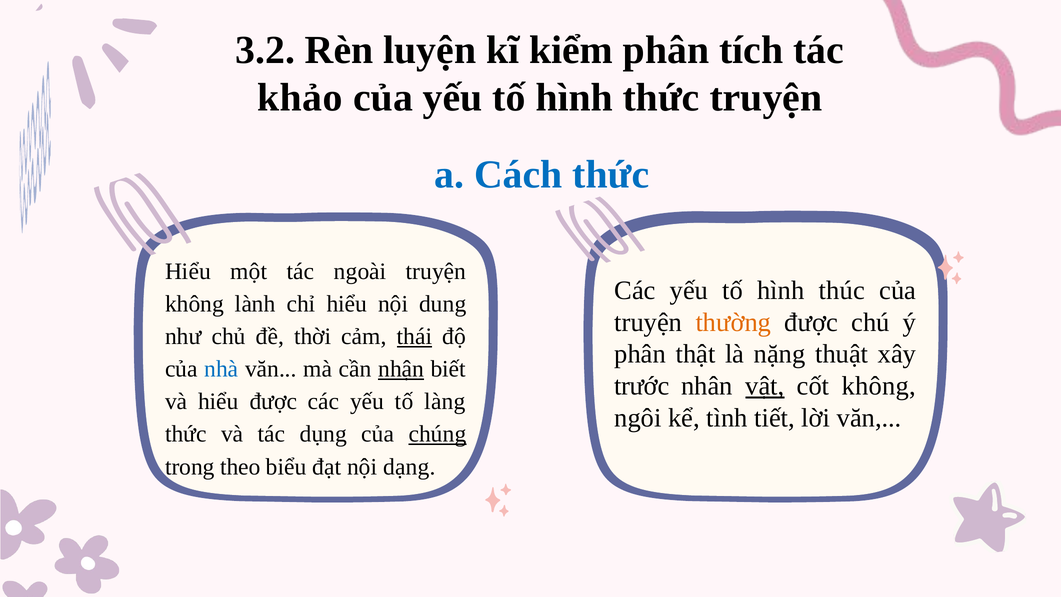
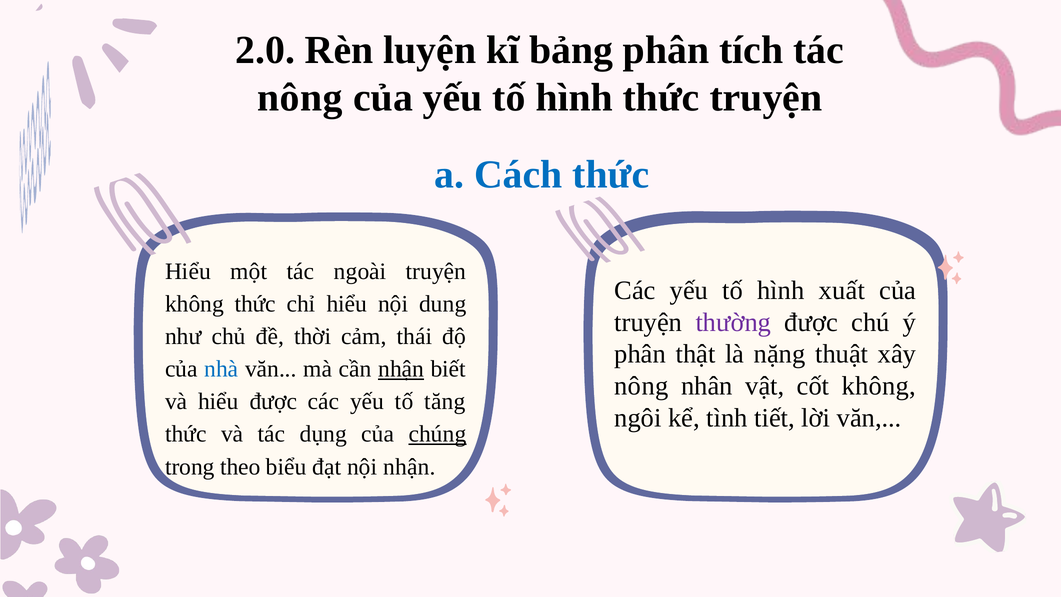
3.2: 3.2 -> 2.0
kiểm: kiểm -> bảng
khảo at (300, 98): khảo -> nông
thúc: thúc -> xuất
không lành: lành -> thức
thường colour: orange -> purple
thái underline: present -> none
trước at (642, 386): trước -> nông
vật underline: present -> none
làng: làng -> tăng
nội dạng: dạng -> nhận
